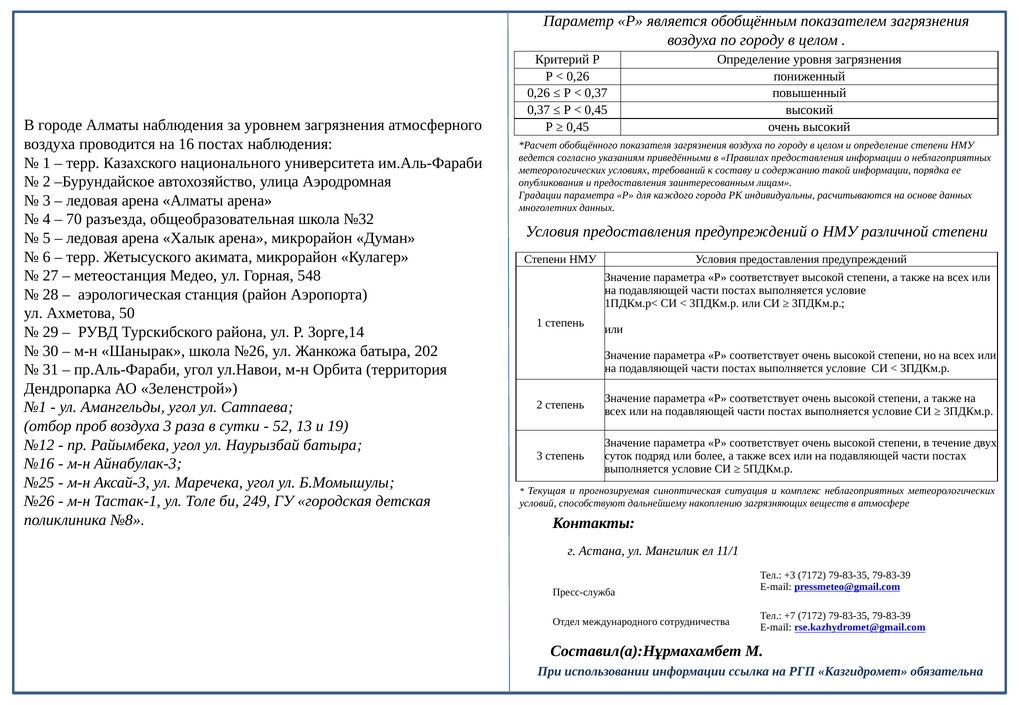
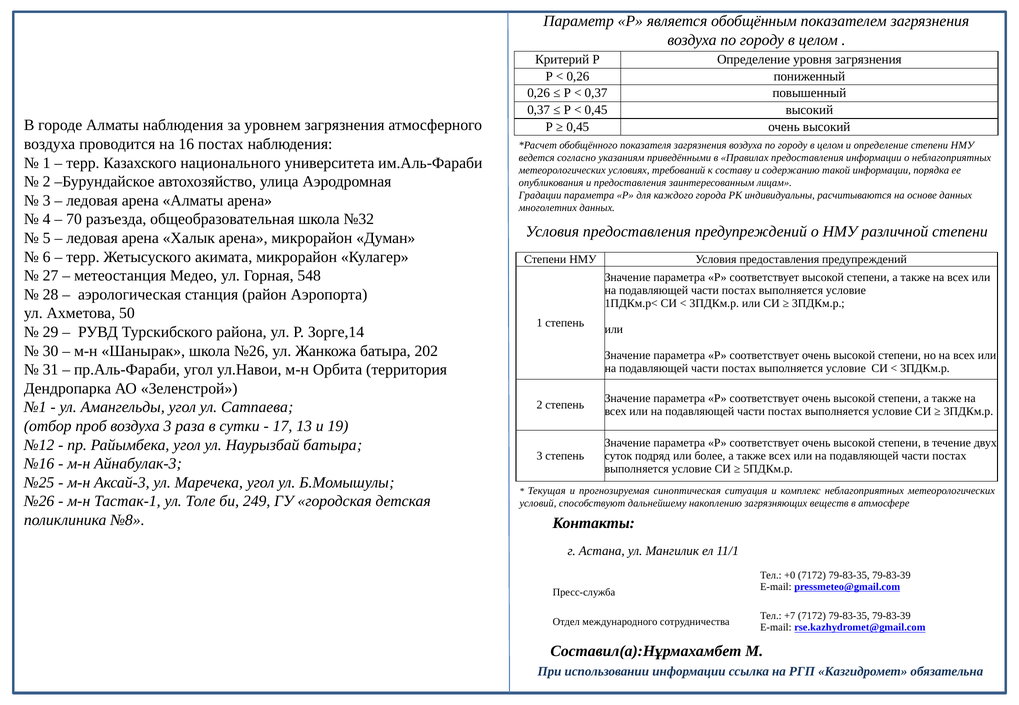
52: 52 -> 17
+3: +3 -> +0
